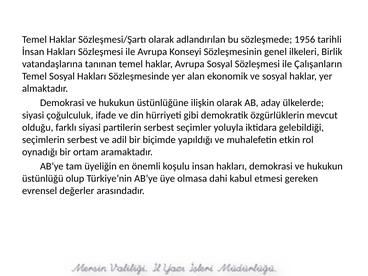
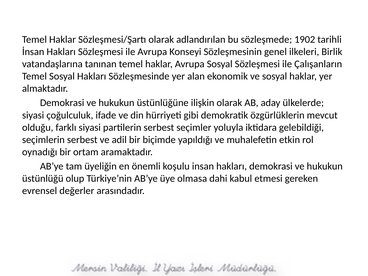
1956: 1956 -> 1902
